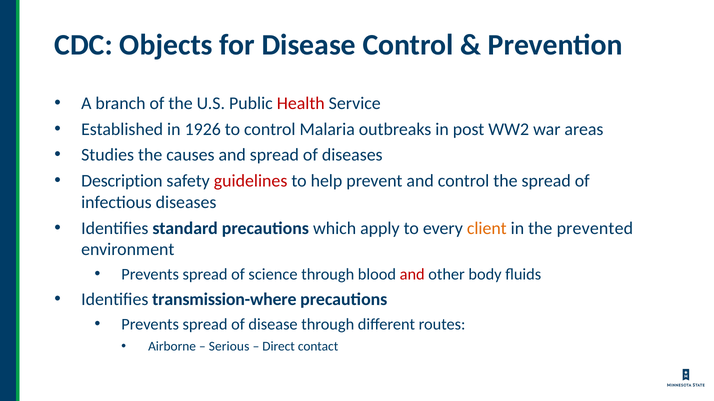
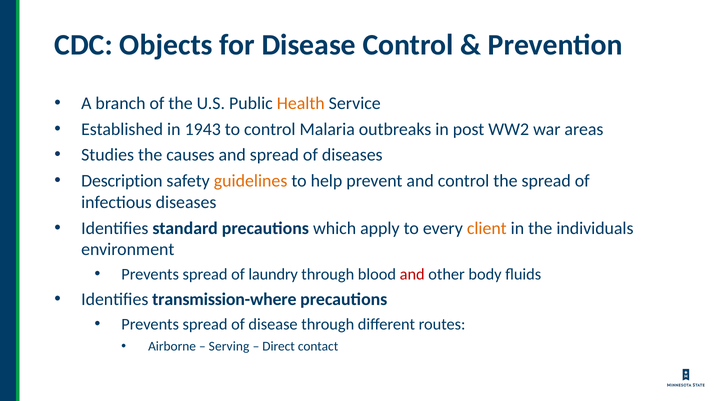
Health colour: red -> orange
1926: 1926 -> 1943
guidelines colour: red -> orange
prevented: prevented -> individuals
science: science -> laundry
Serious: Serious -> Serving
